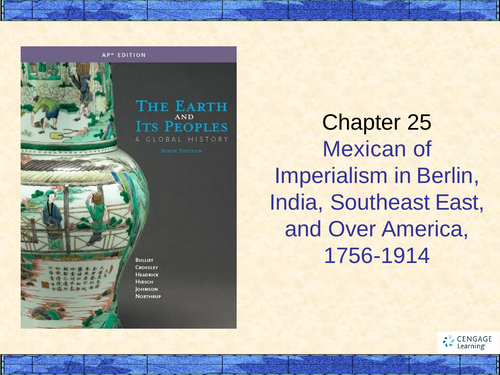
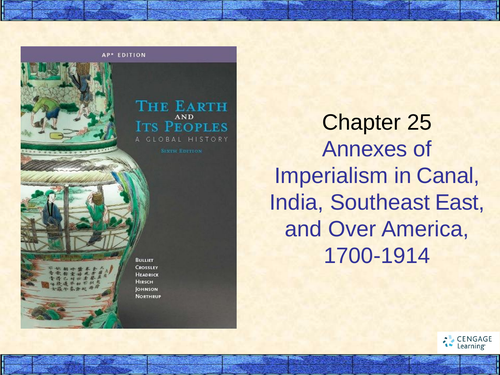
Mexican: Mexican -> Annexes
Berlin: Berlin -> Canal
1756-1914: 1756-1914 -> 1700-1914
